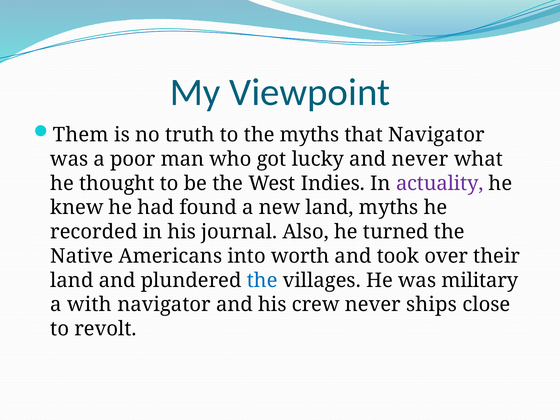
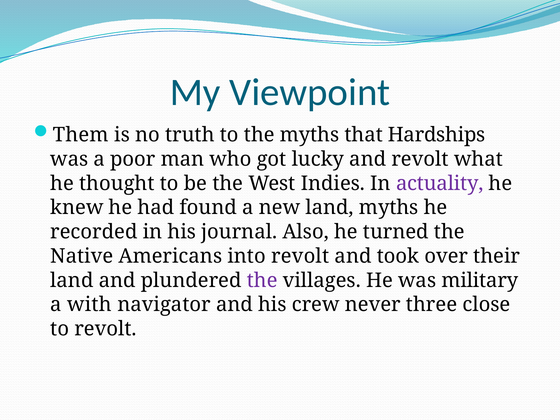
that Navigator: Navigator -> Hardships
and never: never -> revolt
into worth: worth -> revolt
the at (262, 280) colour: blue -> purple
ships: ships -> three
